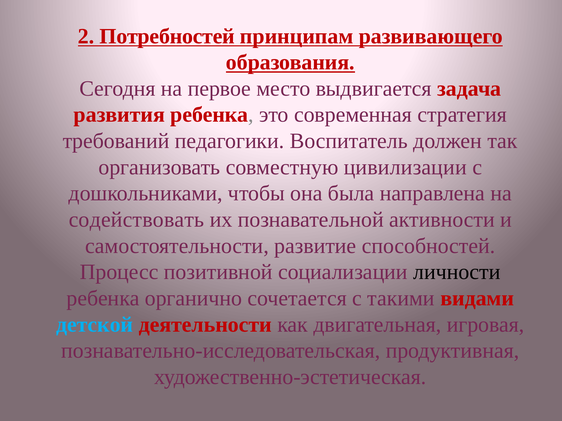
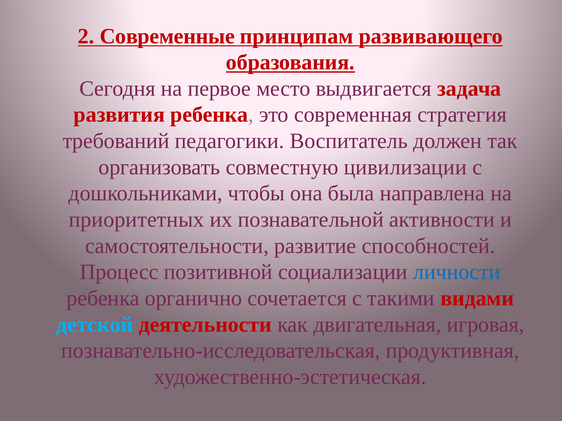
Потребностей: Потребностей -> Современные
содействовать: содействовать -> приоритетных
личности colour: black -> blue
